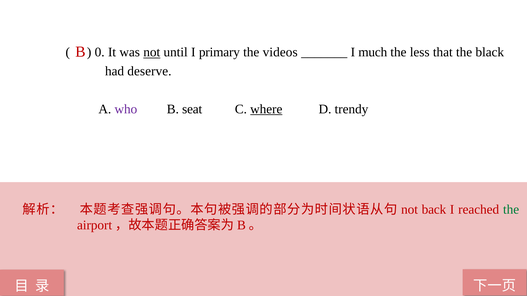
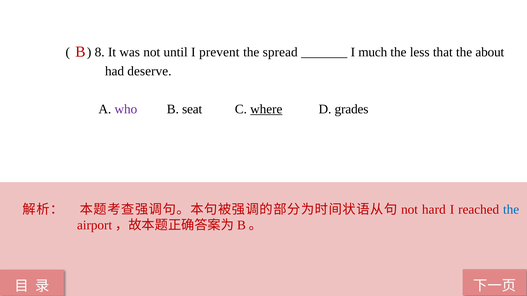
0: 0 -> 8
not at (152, 52) underline: present -> none
primary: primary -> prevent
videos: videos -> spread
black: black -> about
trendy: trendy -> grades
back: back -> hard
the at (511, 210) colour: green -> blue
